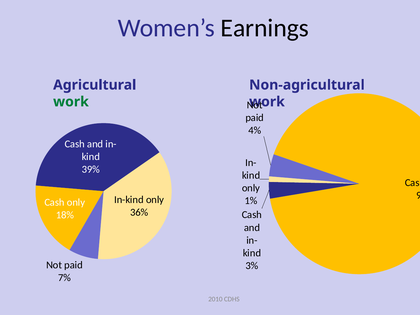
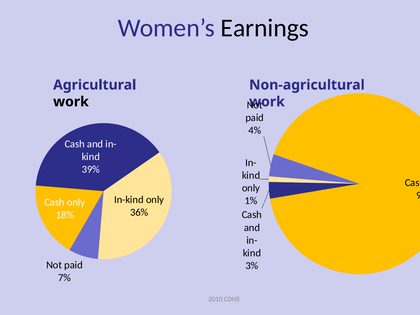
work at (71, 102) colour: green -> black
